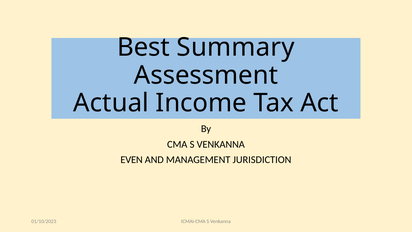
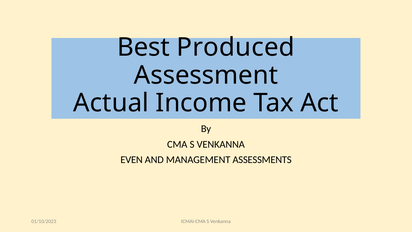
Summary: Summary -> Produced
JURISDICTION: JURISDICTION -> ASSESSMENTS
